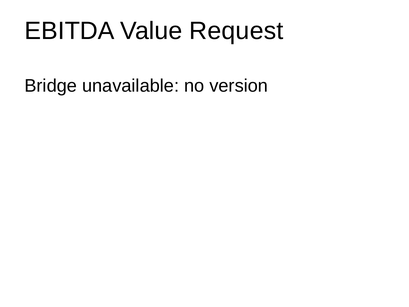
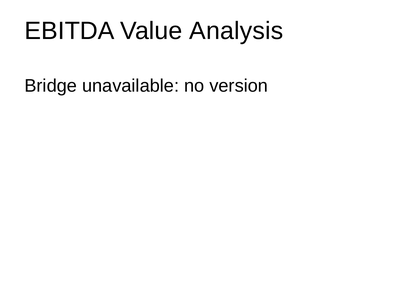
Request: Request -> Analysis
